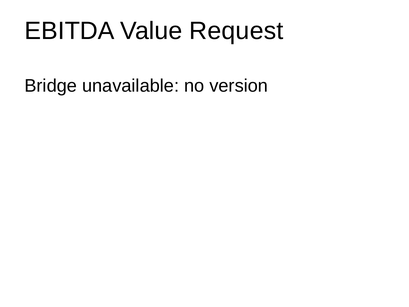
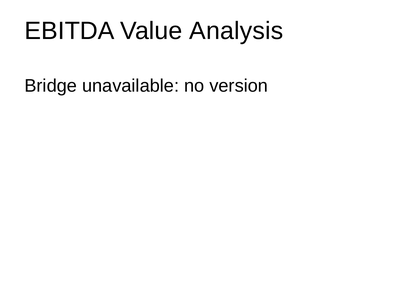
Request: Request -> Analysis
